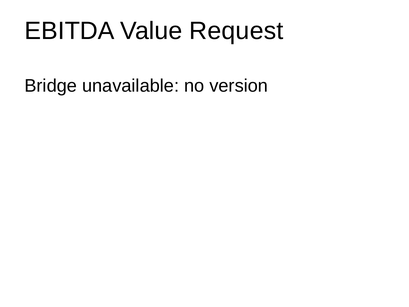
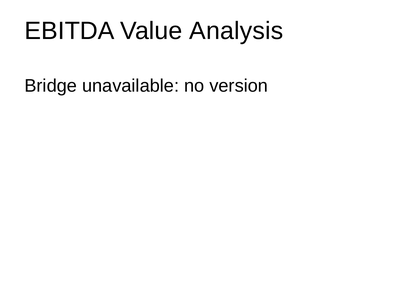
Request: Request -> Analysis
